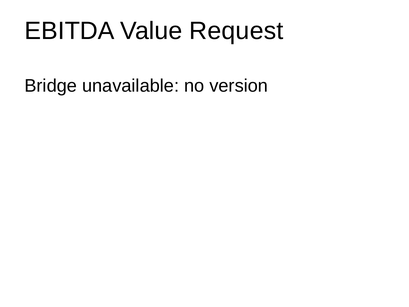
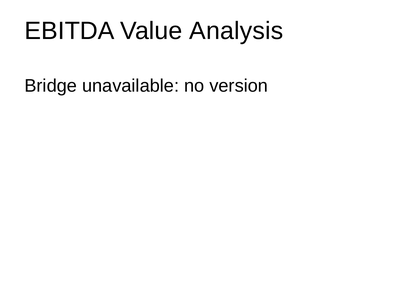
Request: Request -> Analysis
